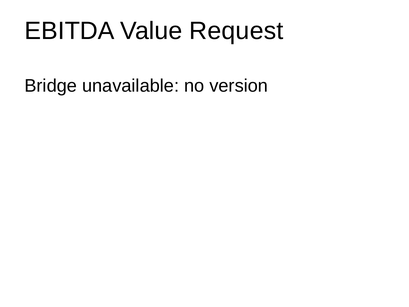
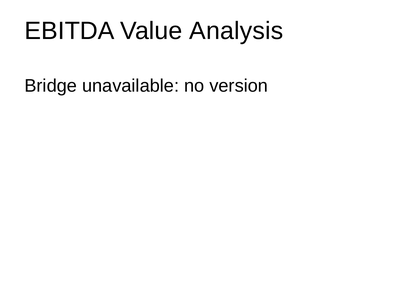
Request: Request -> Analysis
